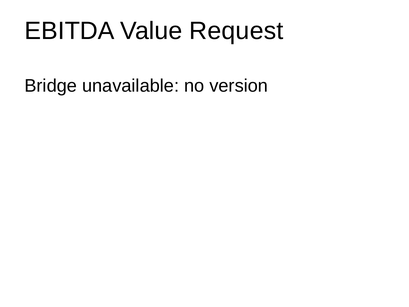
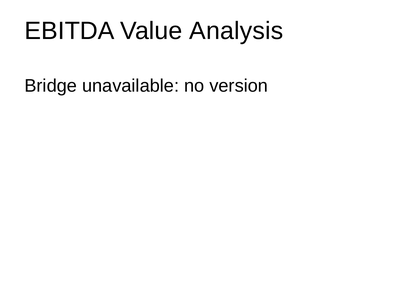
Request: Request -> Analysis
